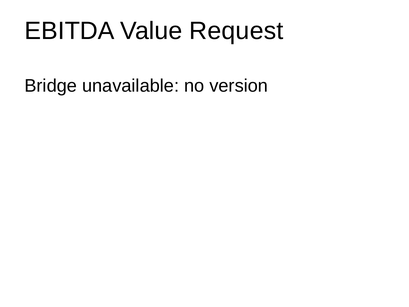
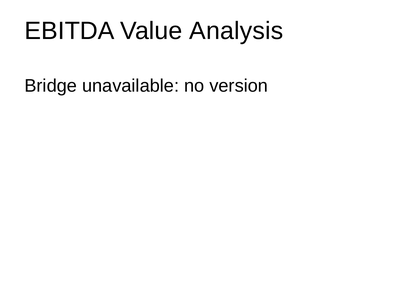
Request: Request -> Analysis
